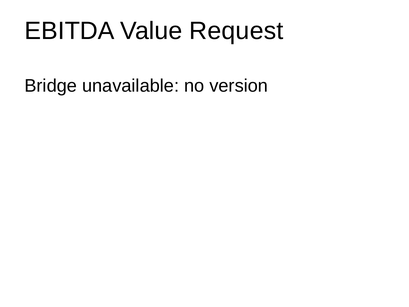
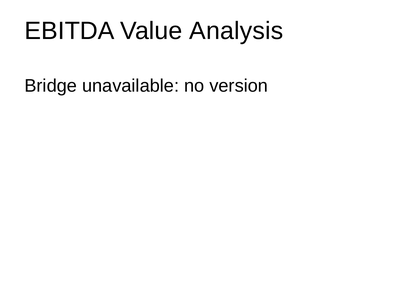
Request: Request -> Analysis
